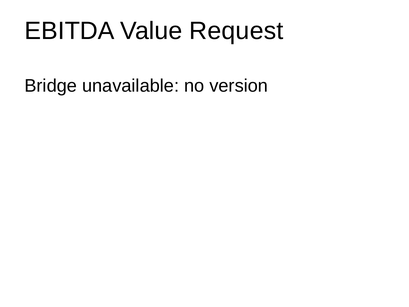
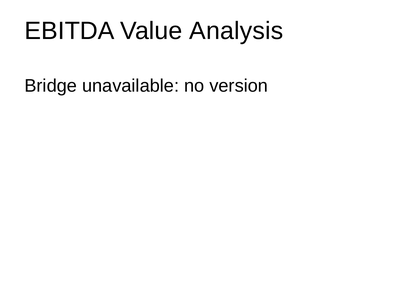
Request: Request -> Analysis
